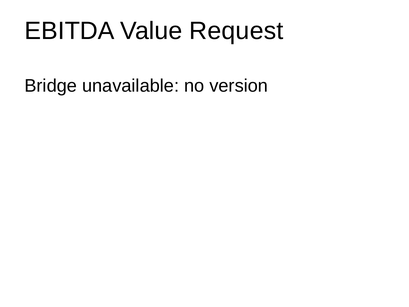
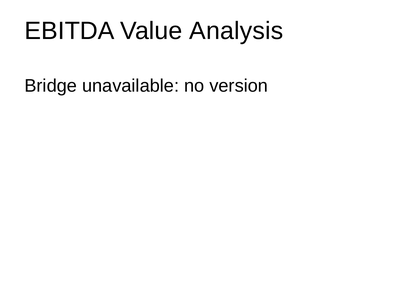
Request: Request -> Analysis
